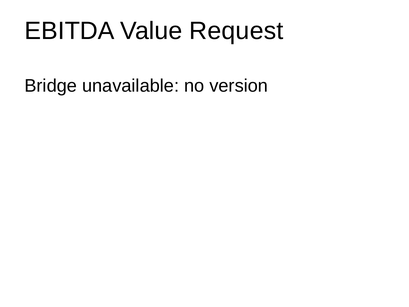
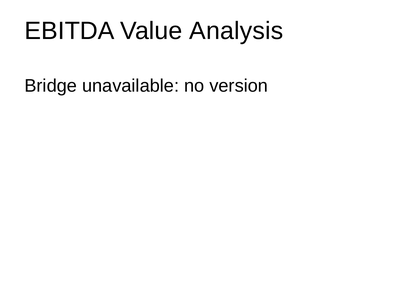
Request: Request -> Analysis
